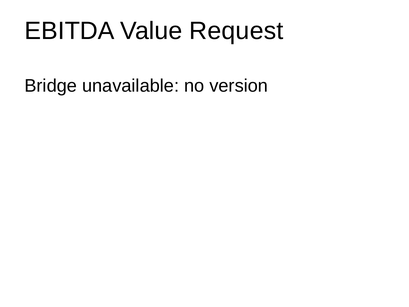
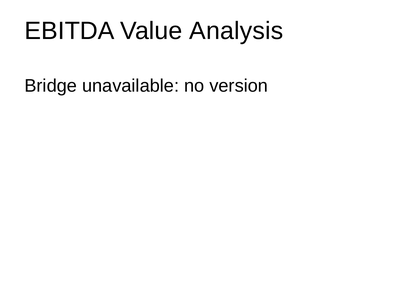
Request: Request -> Analysis
